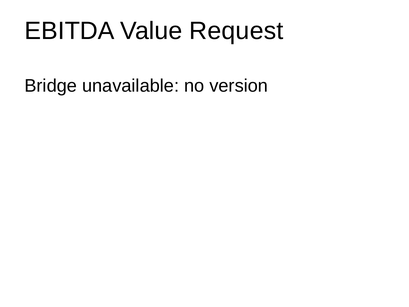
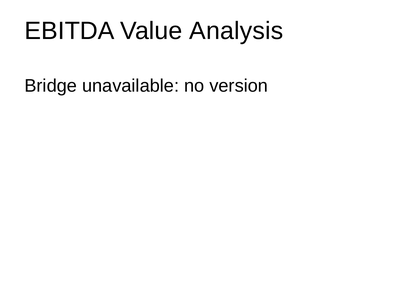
Request: Request -> Analysis
